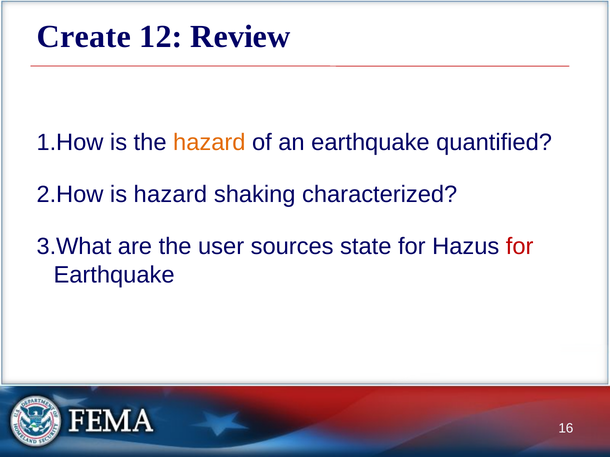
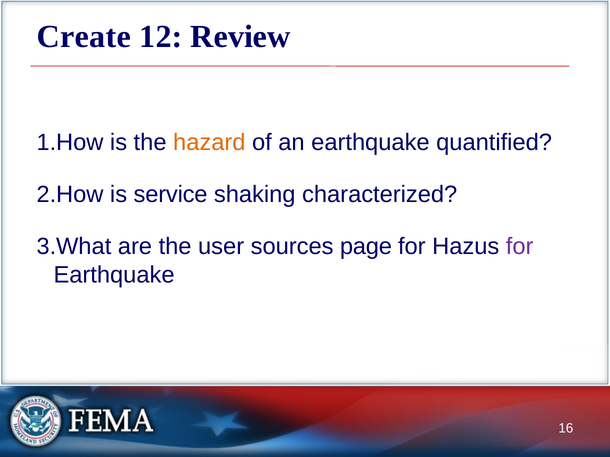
is hazard: hazard -> service
state: state -> page
for at (520, 247) colour: red -> purple
